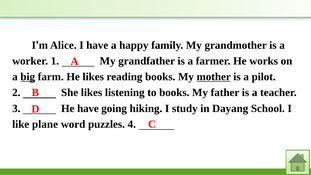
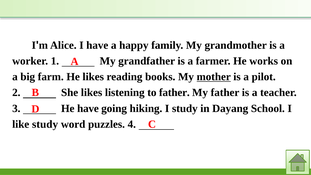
big underline: present -> none
to books: books -> father
like plane: plane -> study
